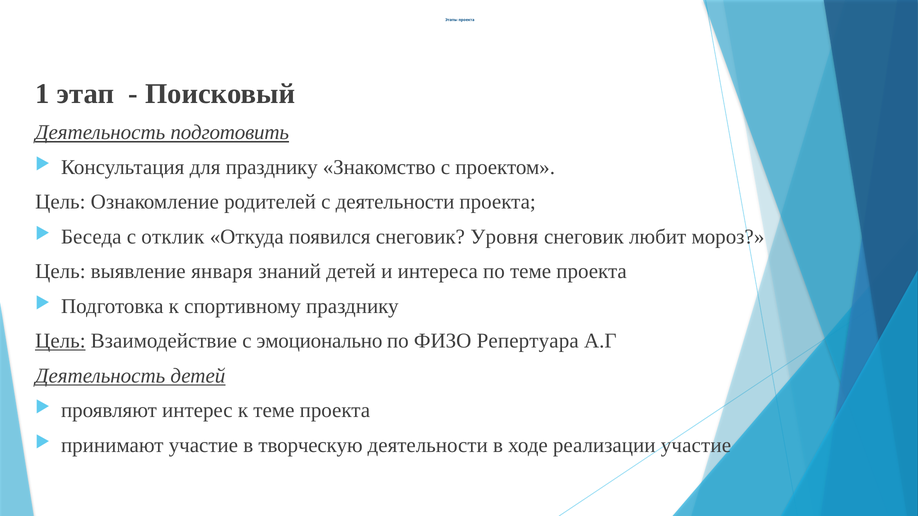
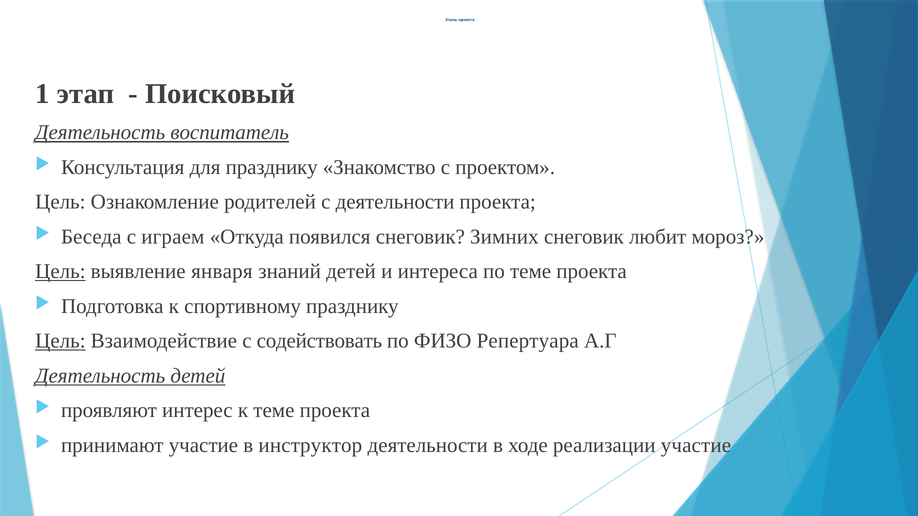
подготовить: подготовить -> воспитатель
отклик: отклик -> играем
Уровня: Уровня -> Зимних
Цель at (60, 272) underline: none -> present
эмоционально: эмоционально -> содействовать
творческую: творческую -> инструктор
